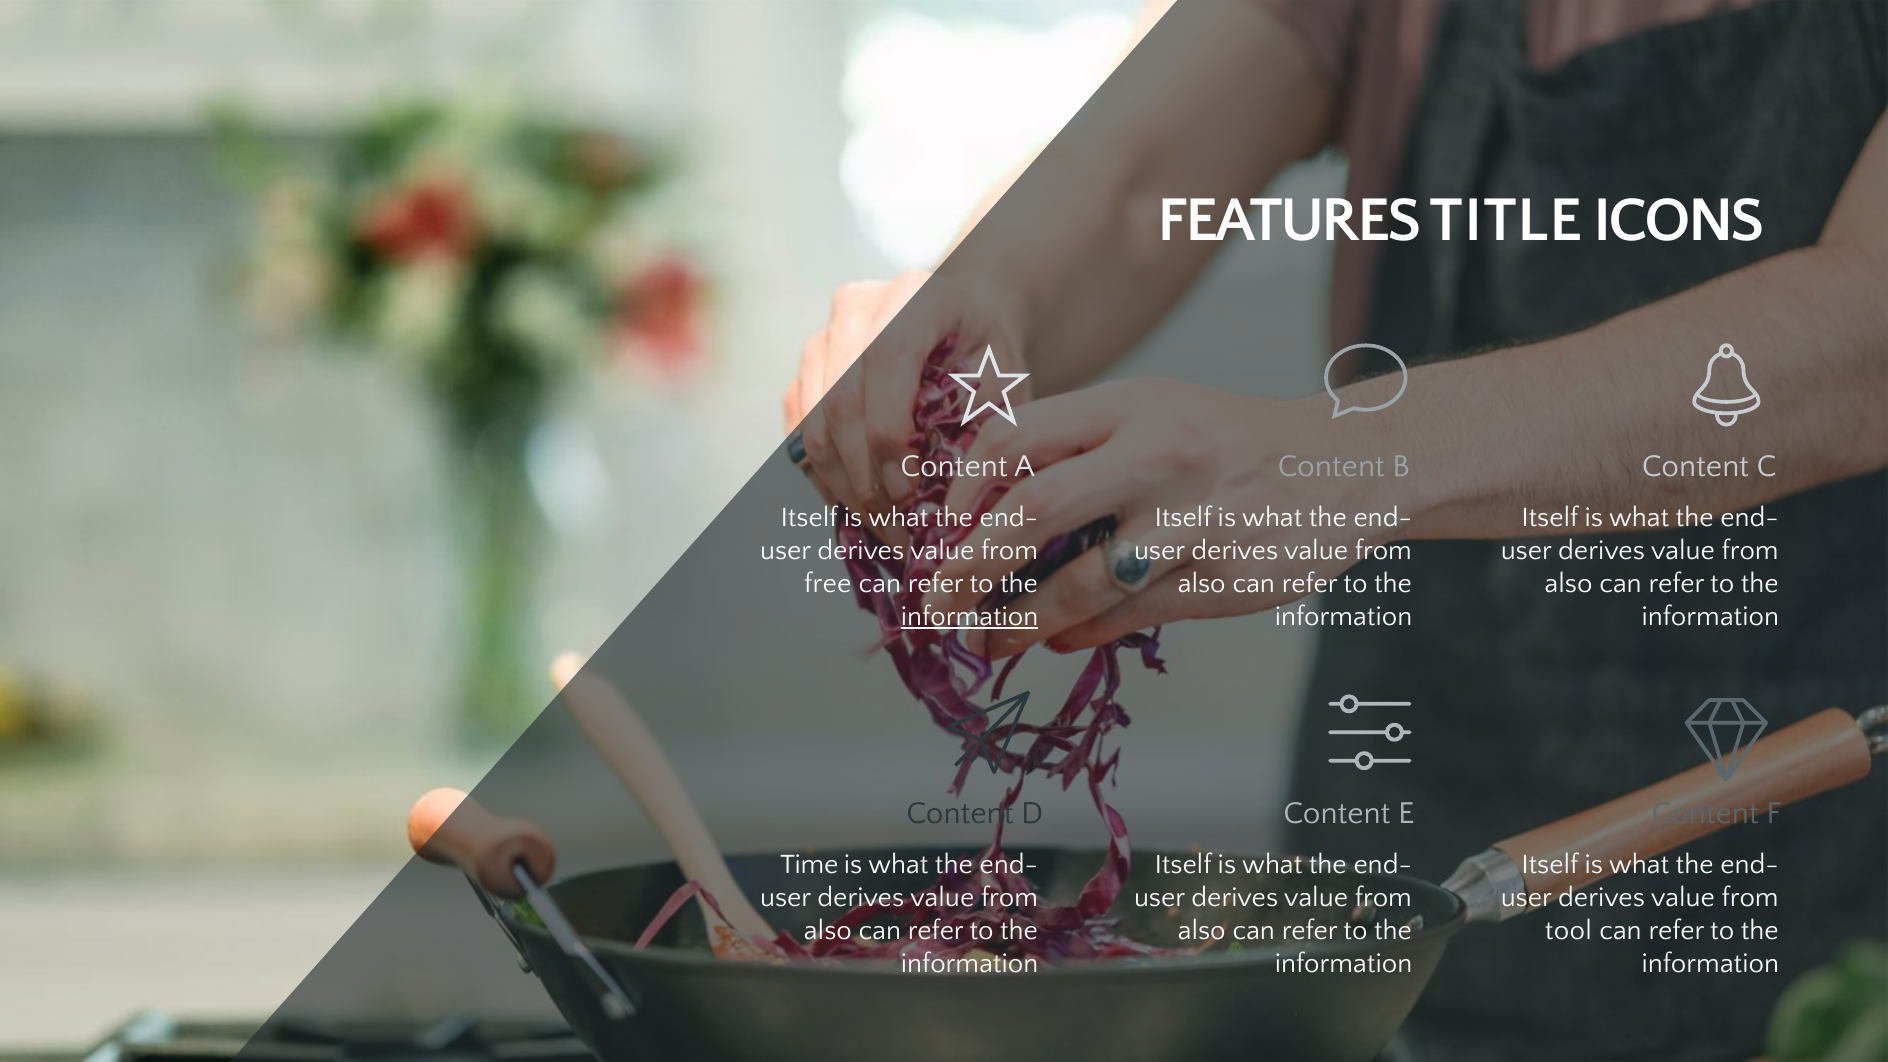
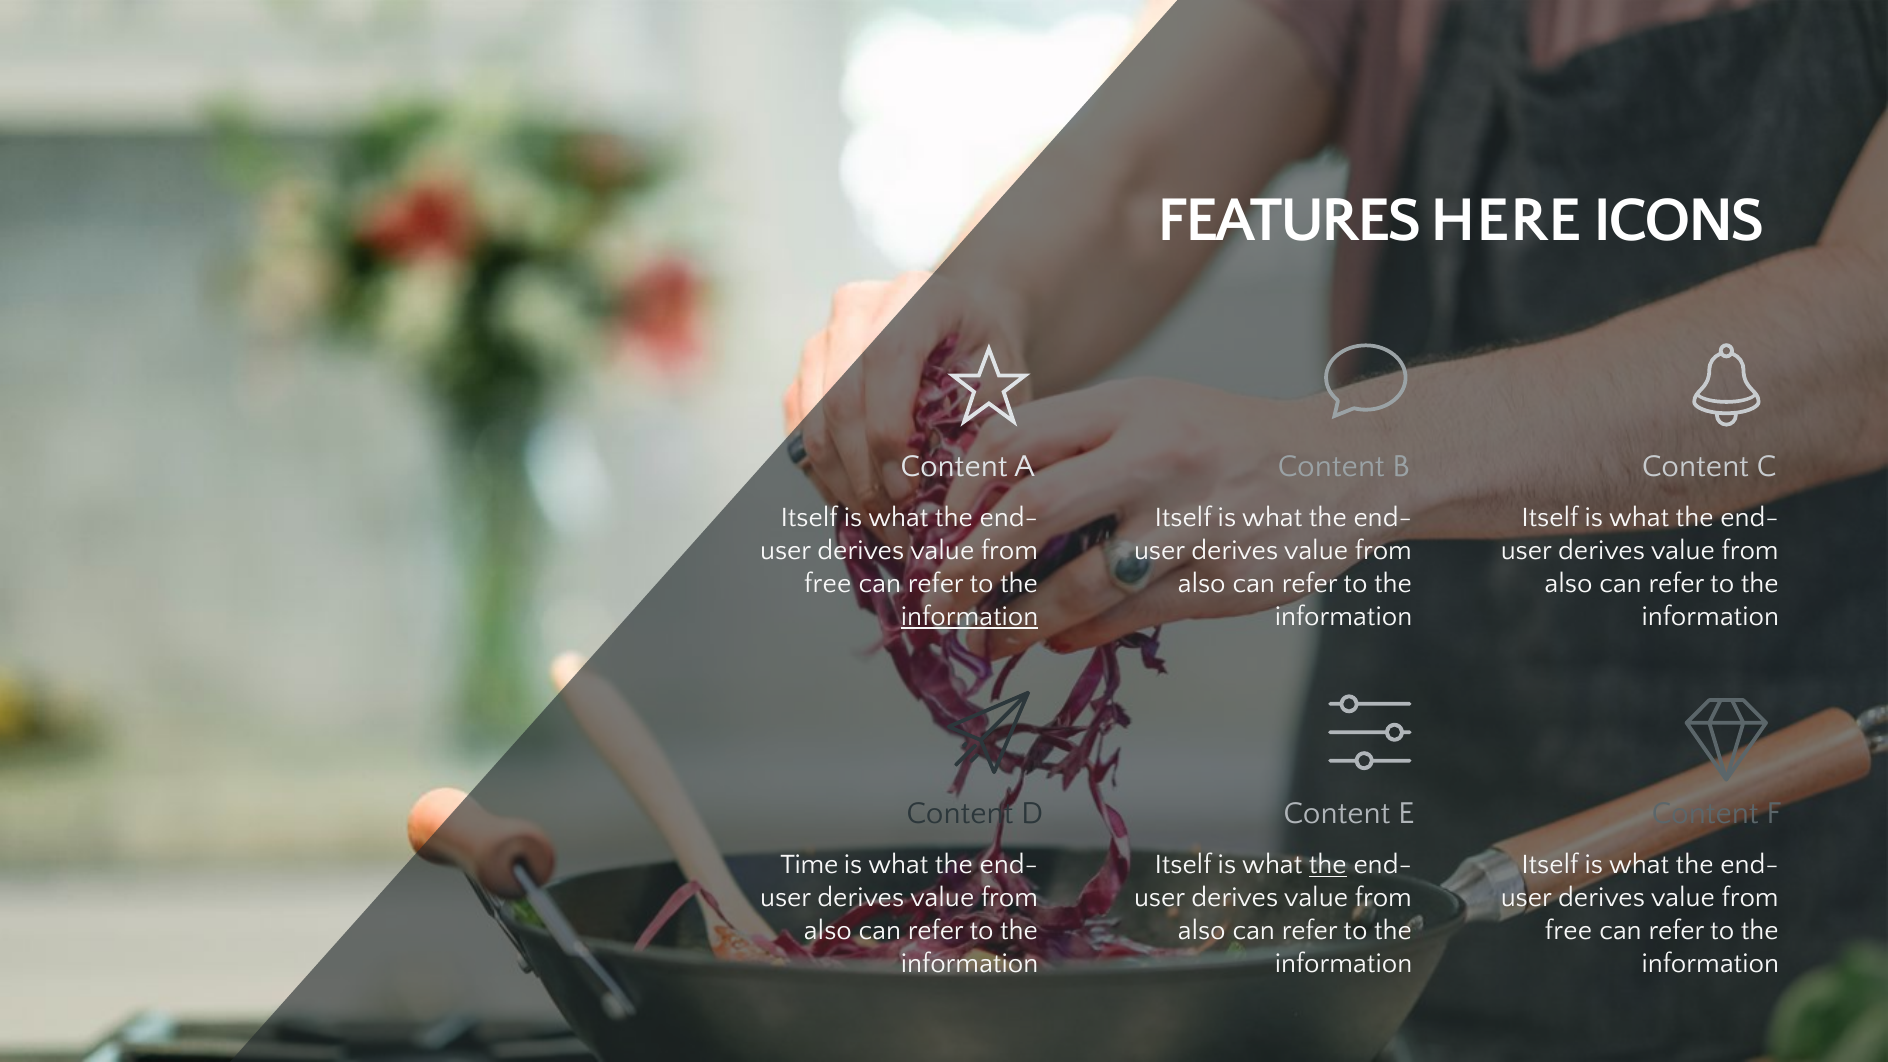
TITLE: TITLE -> HERE
the at (1328, 865) underline: none -> present
tool at (1568, 931): tool -> free
